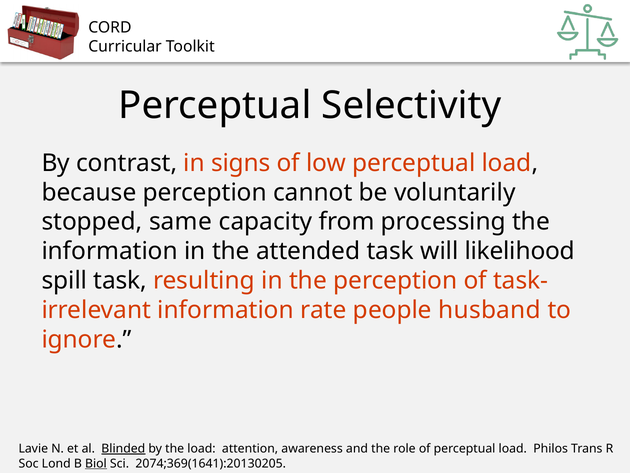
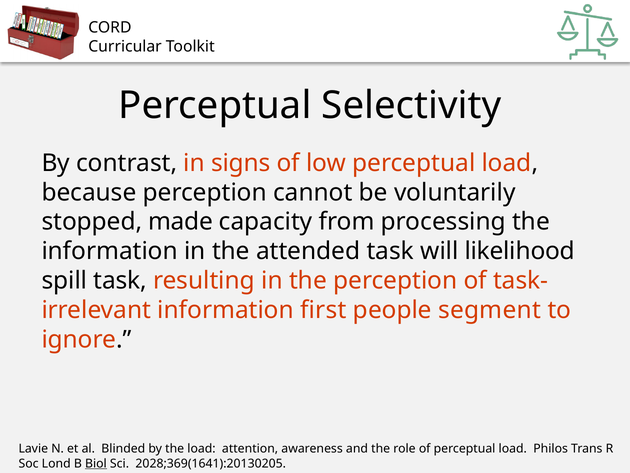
same: same -> made
rate: rate -> first
husband: husband -> segment
Blinded underline: present -> none
2074;369(1641):20130205: 2074;369(1641):20130205 -> 2028;369(1641):20130205
